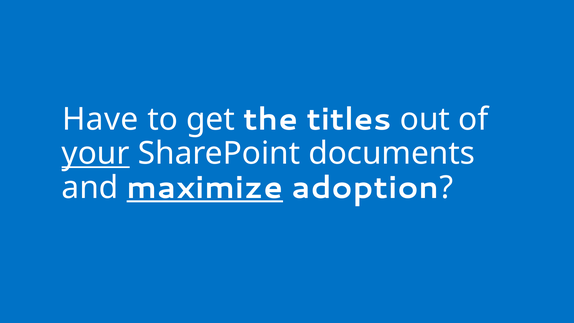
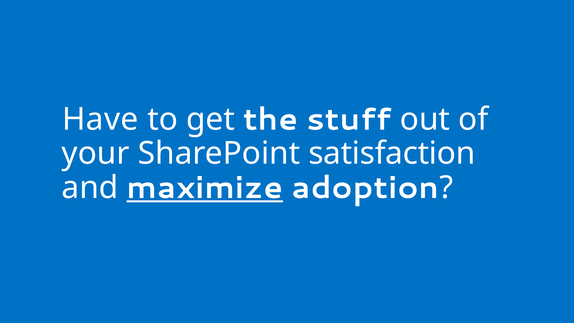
titles: titles -> stuff
your underline: present -> none
documents: documents -> satisfaction
